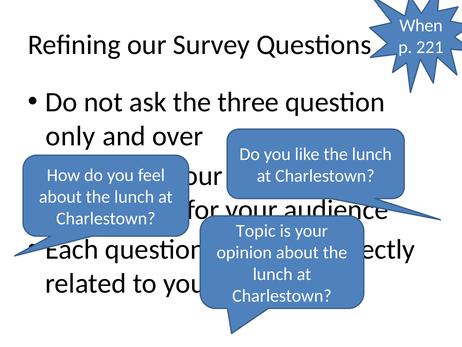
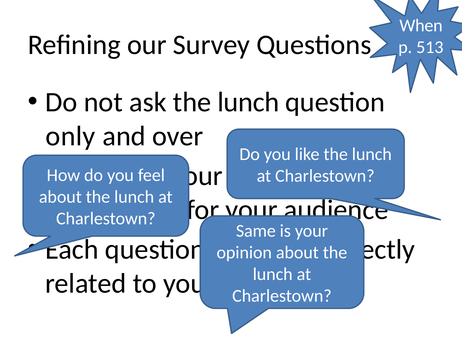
221: 221 -> 513
ask the three: three -> lunch
Topic at (256, 231): Topic -> Same
